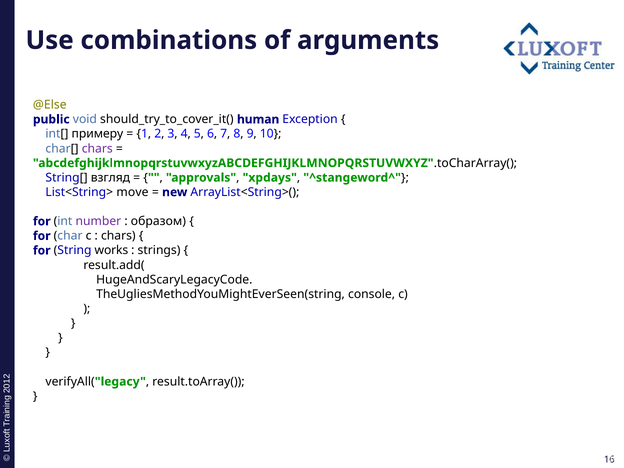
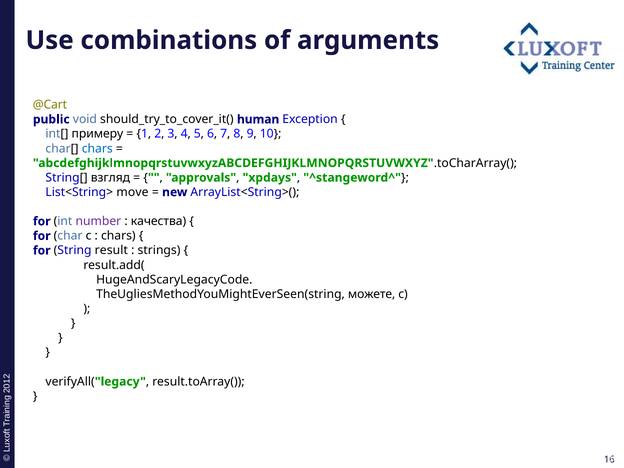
@Else: @Else -> @Cart
chars at (97, 149) colour: purple -> blue
образом: образом -> качества
works: works -> result
console: console -> можете
